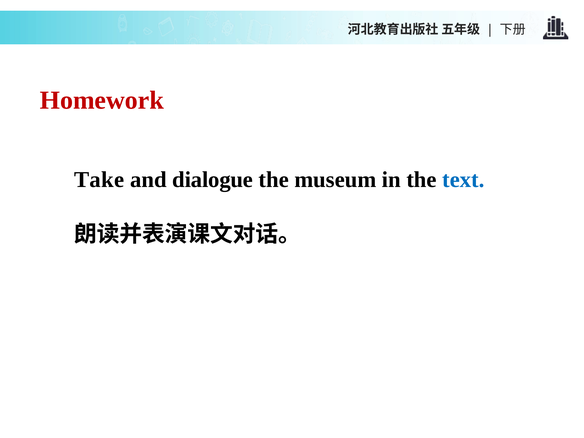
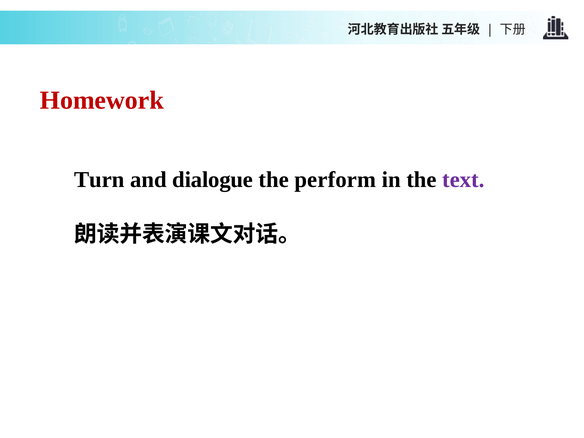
Take: Take -> Turn
museum: museum -> perform
text colour: blue -> purple
